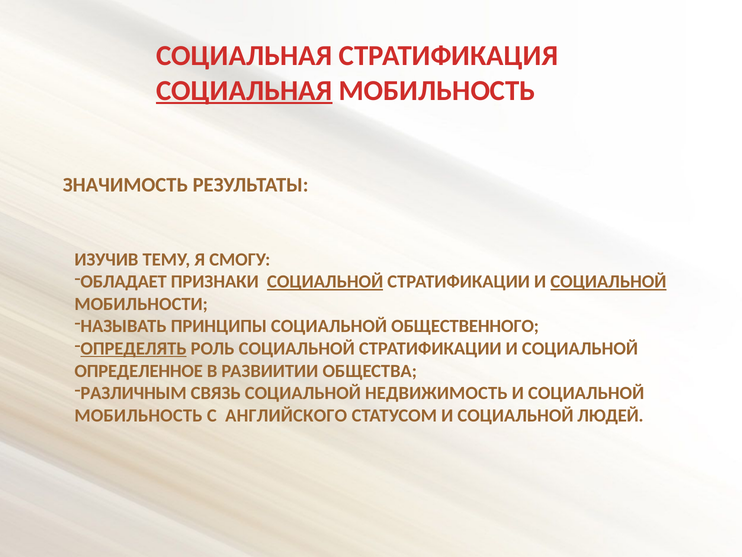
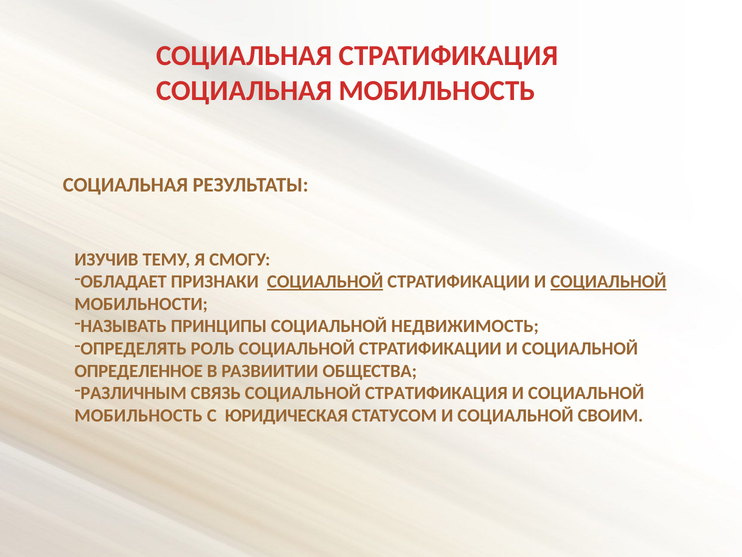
СОЦИАЛЬНАЯ at (244, 90) underline: present -> none
ЗНАЧИМОСТЬ at (125, 185): ЗНАЧИМОСТЬ -> СОЦИАЛЬНАЯ
ОБЩЕСТВЕННОГО: ОБЩЕСТВЕННОГО -> НЕДВИЖИМОСТЬ
ОПРЕДЕЛЯТЬ underline: present -> none
СОЦИАЛЬНОЙ НЕДВИЖИМОСТЬ: НЕДВИЖИМОСТЬ -> СТРАТИФИКАЦИЯ
АНГЛИЙСКОГО: АНГЛИЙСКОГО -> ЮРИДИЧЕСКАЯ
ЛЮДЕЙ: ЛЮДЕЙ -> СВОИМ
